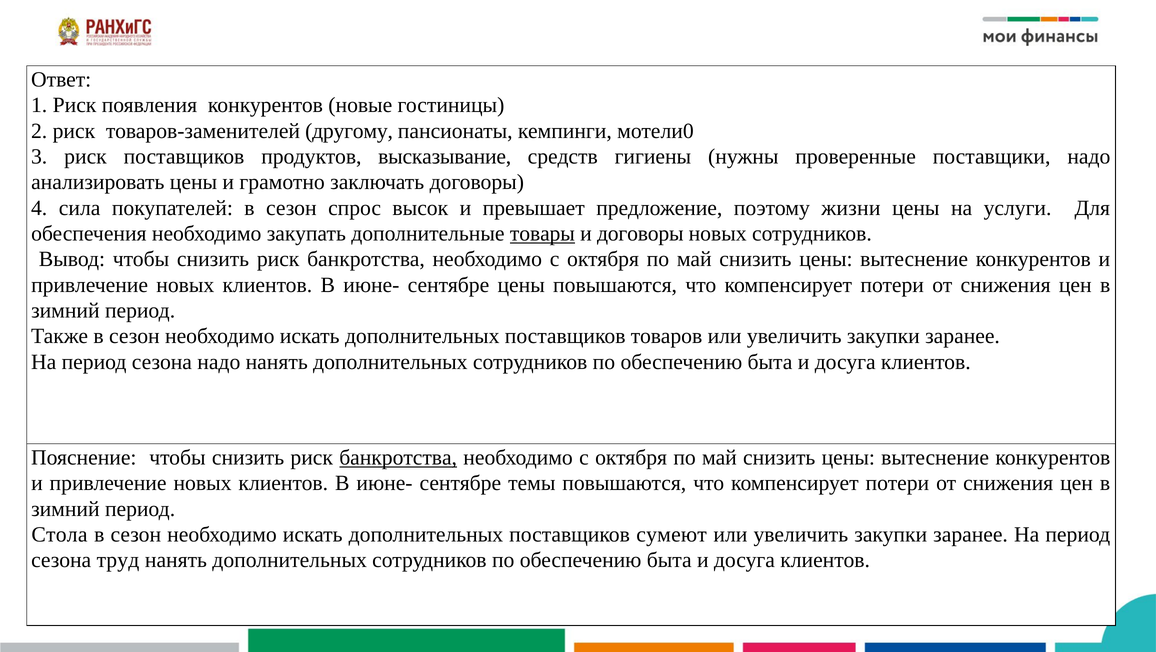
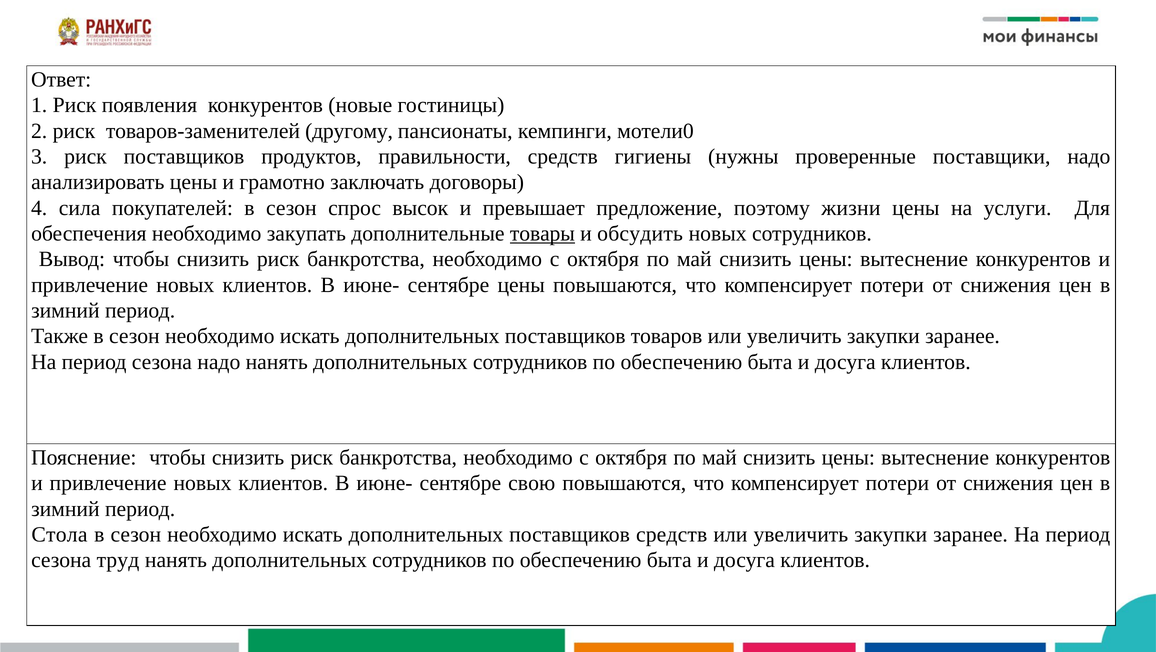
высказывание: высказывание -> правильности
и договоры: договоры -> обсудить
банкротства at (398, 457) underline: present -> none
темы: темы -> свою
поставщиков сумеют: сумеют -> средств
